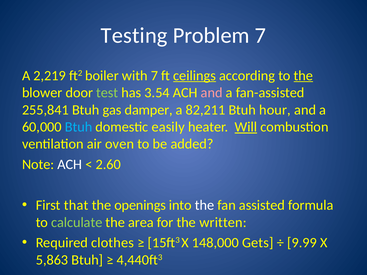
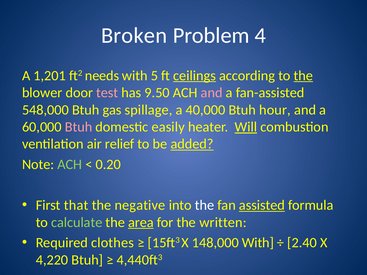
Testing: Testing -> Broken
Problem 7: 7 -> 4
2,219: 2,219 -> 1,201
boiler: boiler -> needs
with 7: 7 -> 5
test colour: light green -> pink
3.54: 3.54 -> 9.50
255,841: 255,841 -> 548,000
damper: damper -> spillage
82,211: 82,211 -> 40,000
Btuh at (79, 127) colour: light blue -> pink
oven: oven -> relief
added underline: none -> present
ACH at (70, 165) colour: white -> light green
2.60: 2.60 -> 0.20
openings: openings -> negative
assisted underline: none -> present
area underline: none -> present
148,000 Gets: Gets -> With
9.99: 9.99 -> 2.40
5,863: 5,863 -> 4,220
